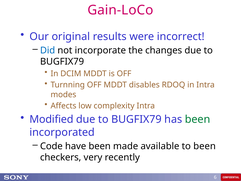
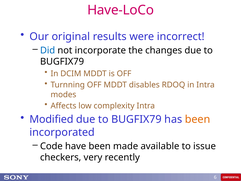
Gain-LoCo: Gain-LoCo -> Have-LoCo
been at (198, 119) colour: green -> orange
to been: been -> issue
